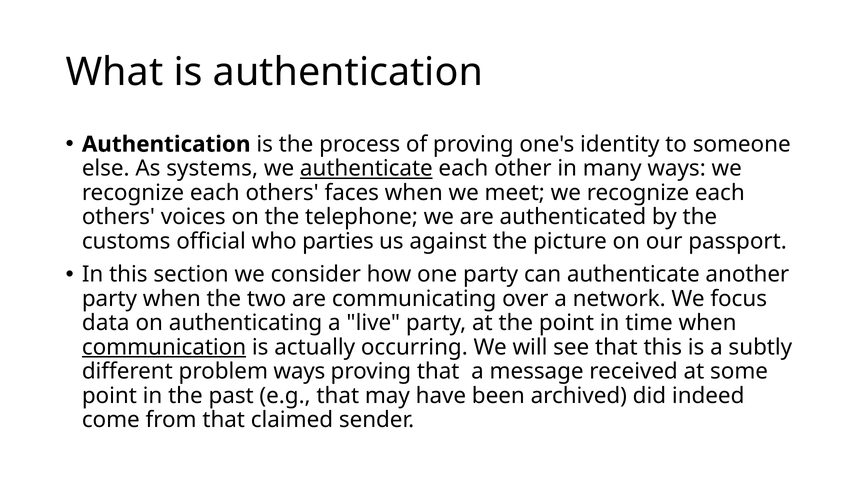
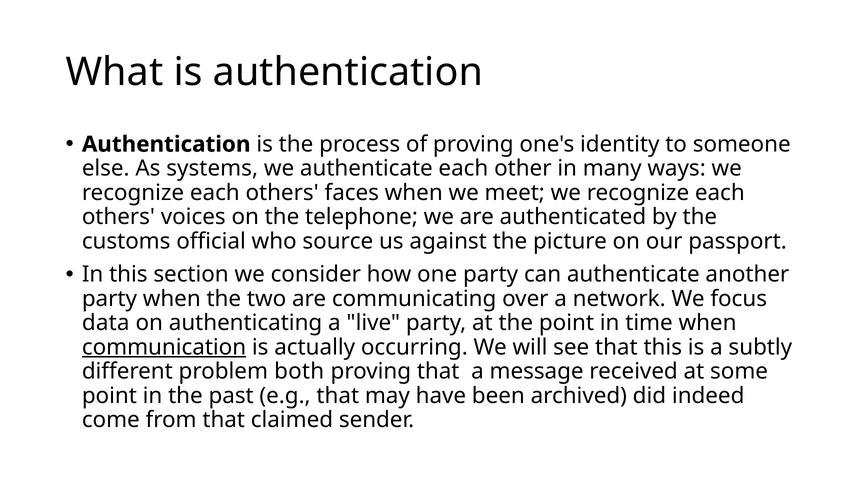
authenticate at (366, 169) underline: present -> none
parties: parties -> source
problem ways: ways -> both
